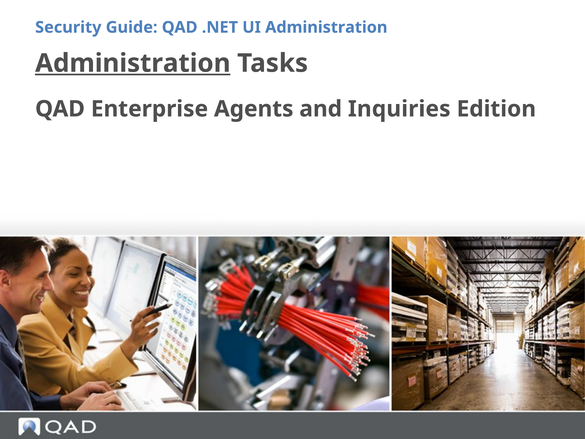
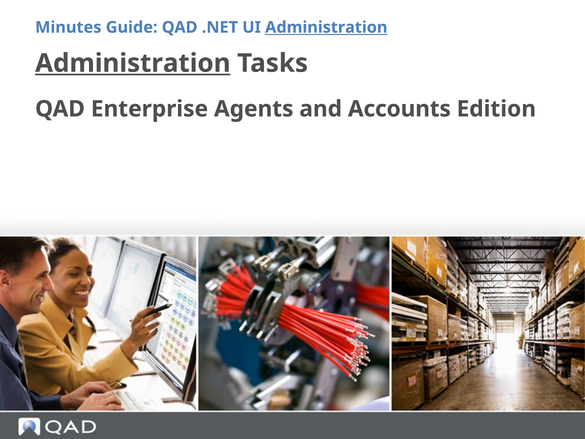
Security: Security -> Minutes
Administration at (326, 27) underline: none -> present
Inquiries: Inquiries -> Accounts
